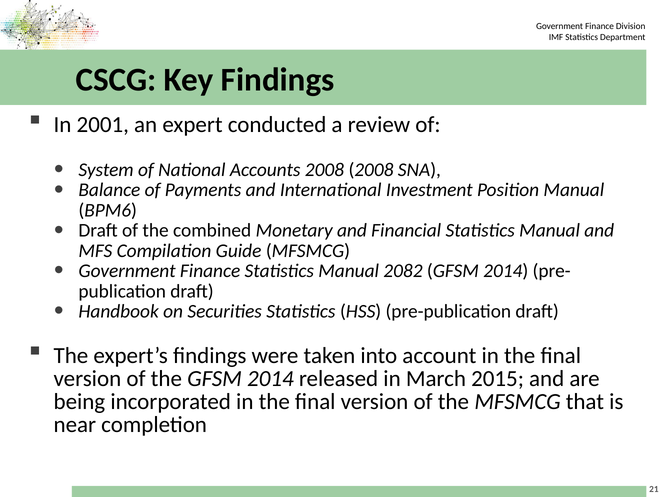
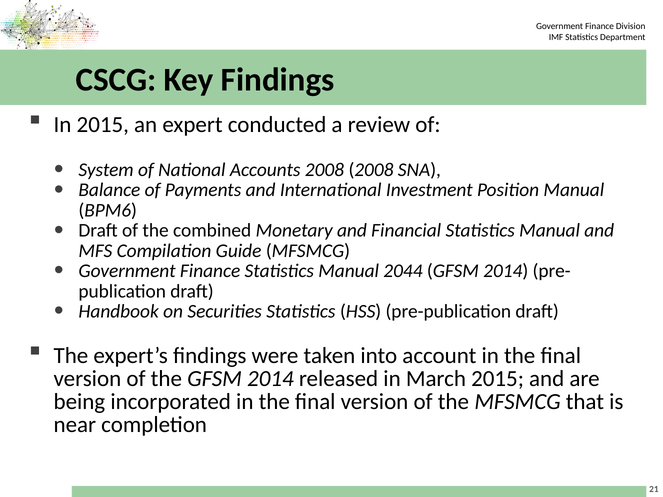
In 2001: 2001 -> 2015
2082: 2082 -> 2044
